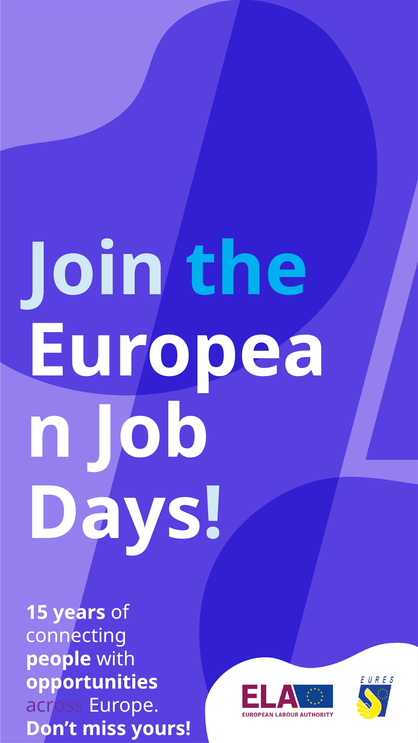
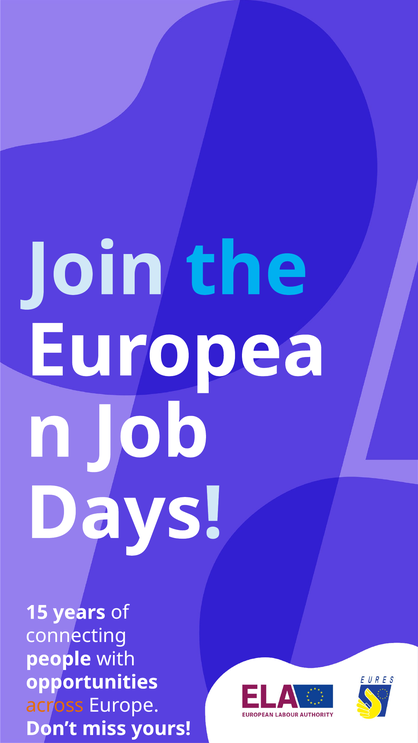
across colour: purple -> orange
